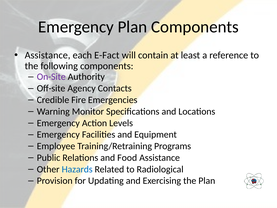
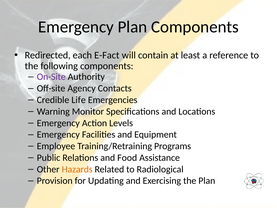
Assistance at (48, 55): Assistance -> Redirected
Fire: Fire -> Life
Hazards colour: blue -> orange
